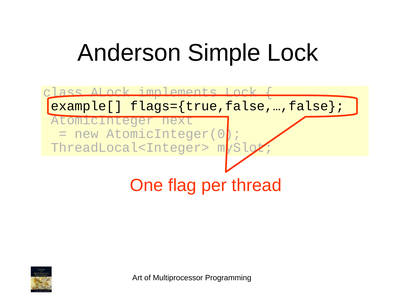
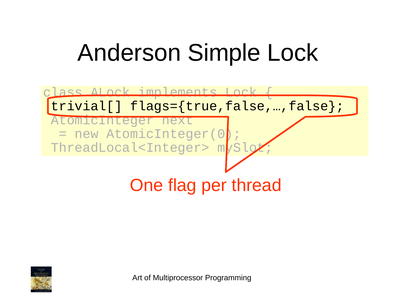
example[: example[ -> trivial[
